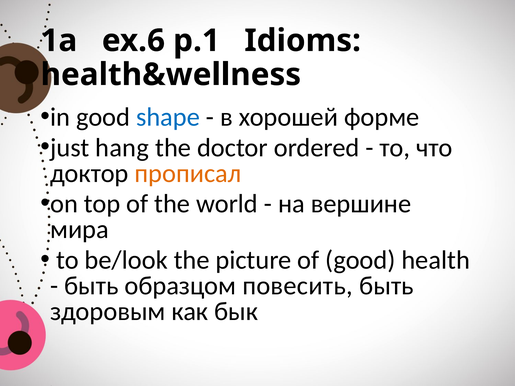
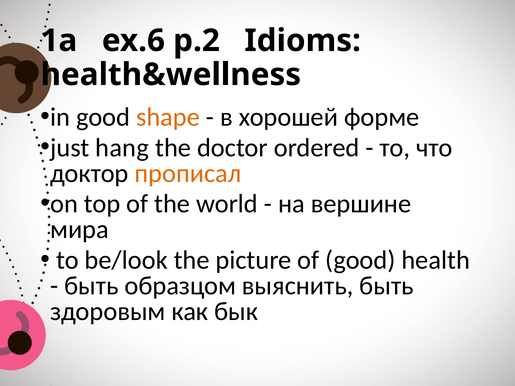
p.1: p.1 -> p.2
shape colour: blue -> orange
повесить: повесить -> выяснить
